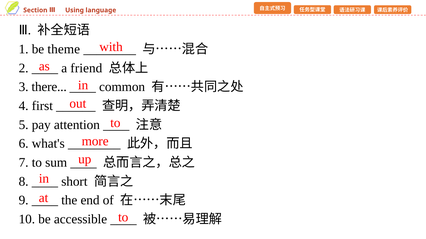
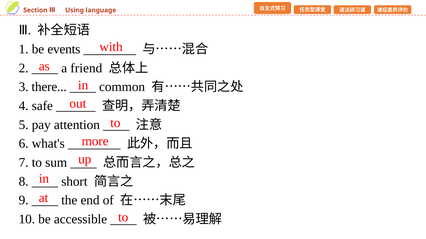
theme: theme -> events
first: first -> safe
